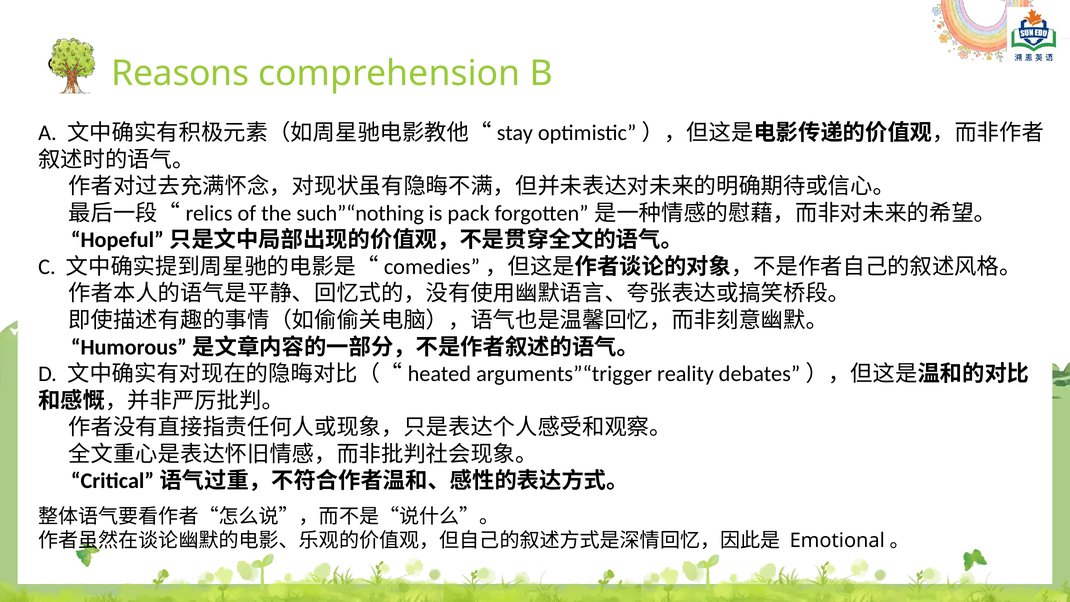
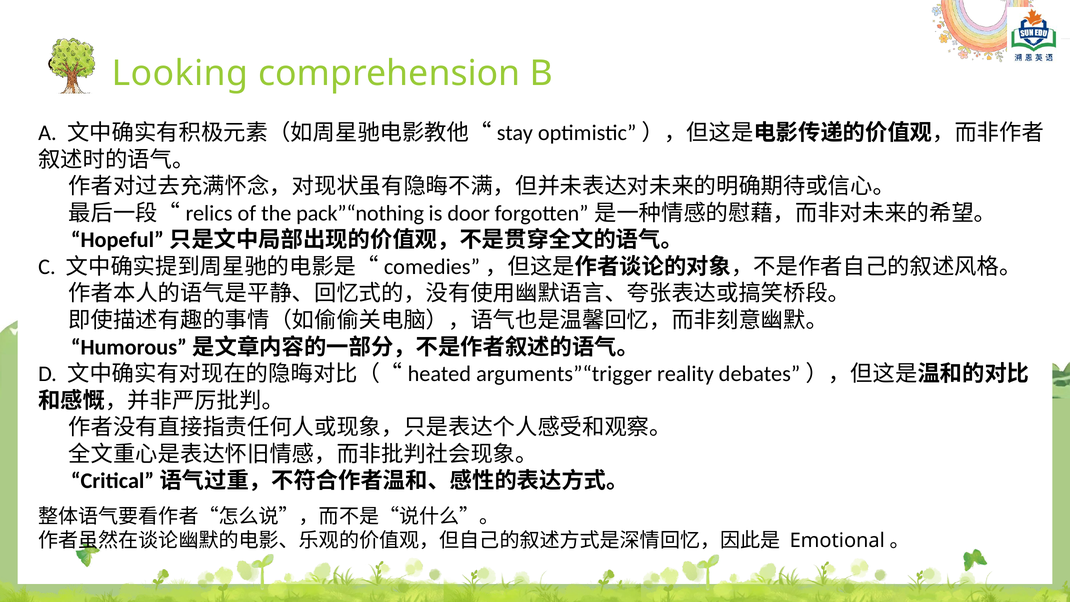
Reasons: Reasons -> Looking
such”“nothing: such”“nothing -> pack”“nothing
pack: pack -> door
